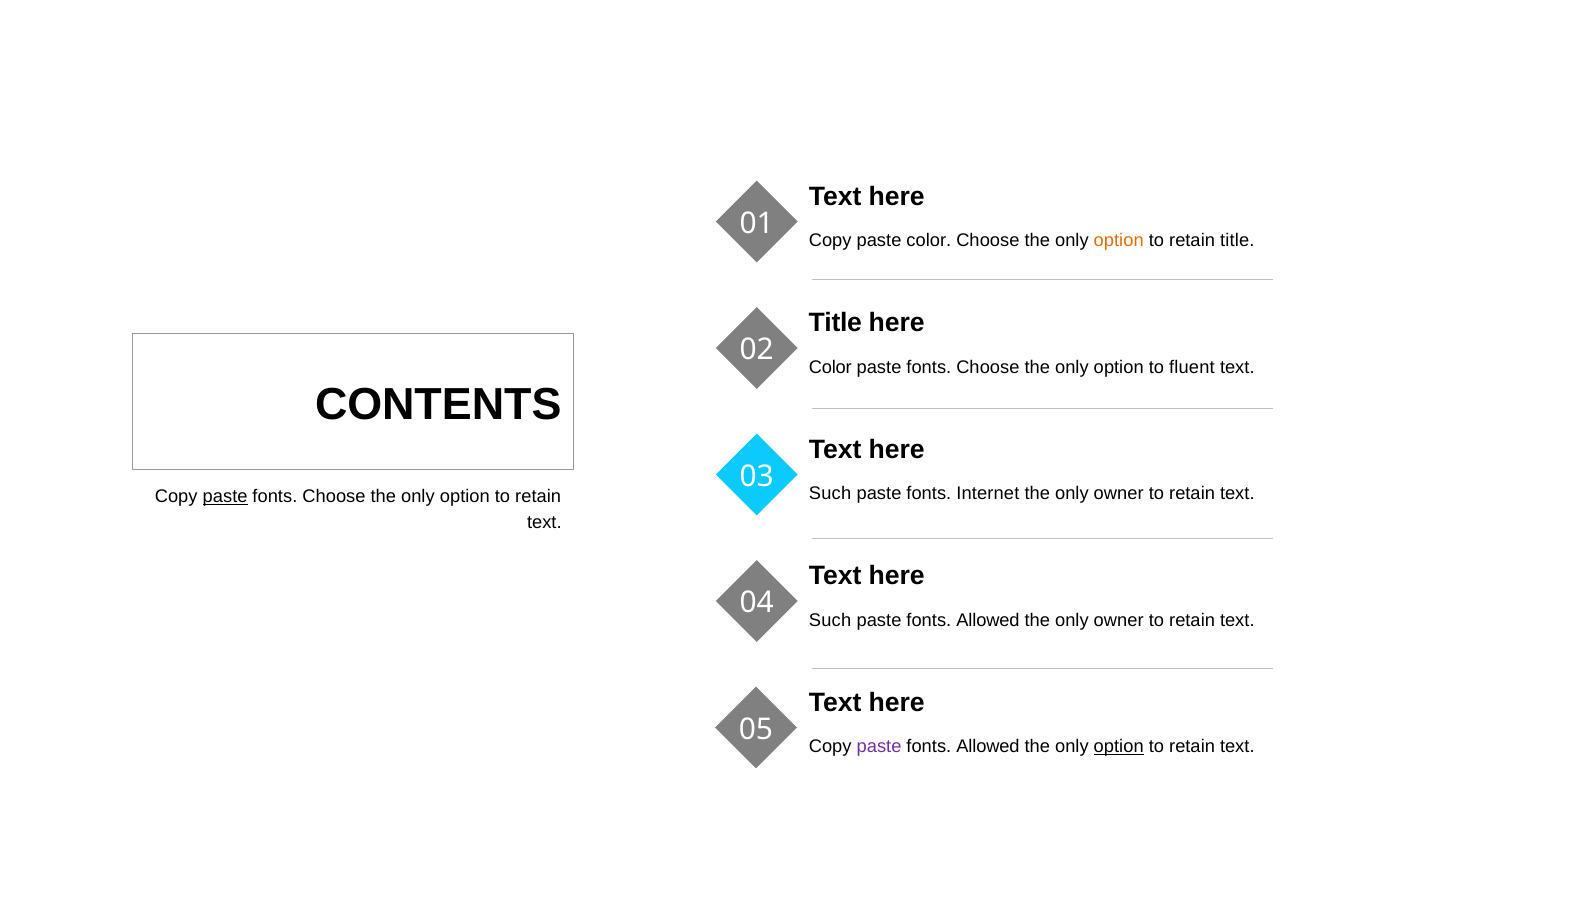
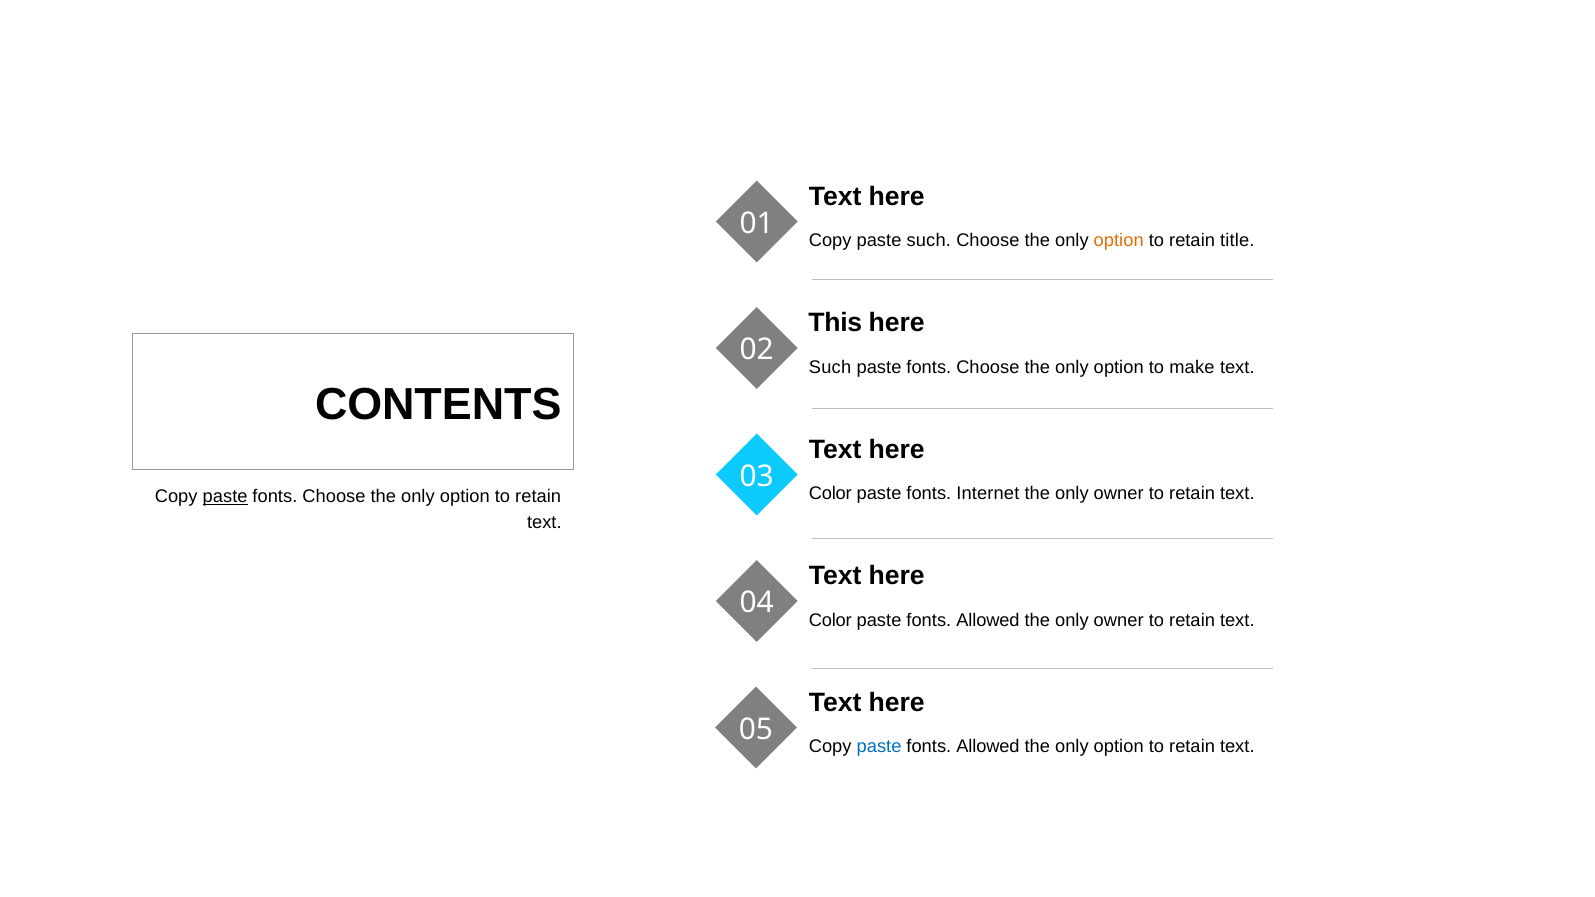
paste color: color -> such
Title at (835, 323): Title -> This
Color at (830, 367): Color -> Such
fluent: fluent -> make
Such at (830, 494): Such -> Color
Such at (830, 620): Such -> Color
paste at (879, 747) colour: purple -> blue
option at (1119, 747) underline: present -> none
